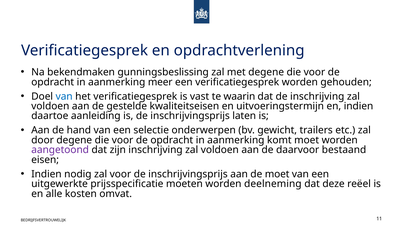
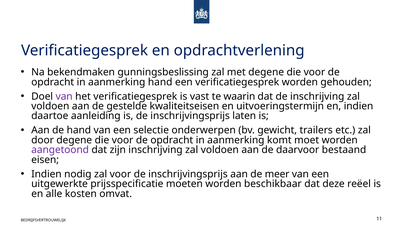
aanmerking meer: meer -> hand
van at (64, 96) colour: blue -> purple
de moet: moet -> meer
deelneming: deelneming -> beschikbaar
